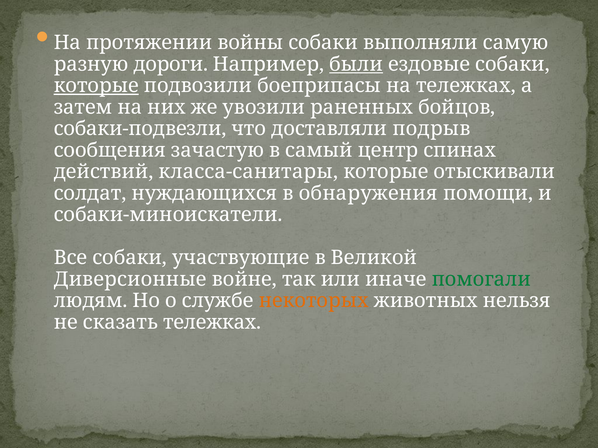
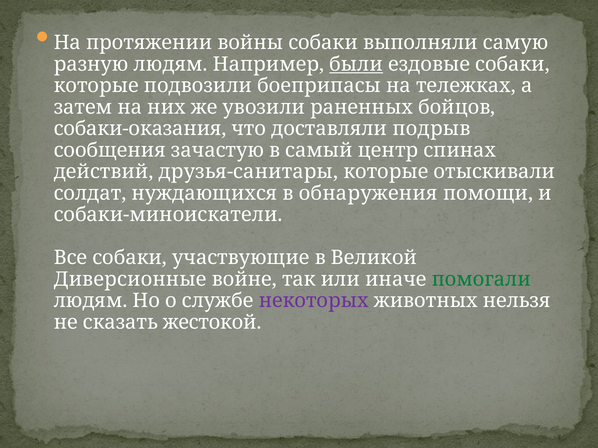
разную дороги: дороги -> людям
которые at (96, 86) underline: present -> none
собаки-подвезли: собаки-подвезли -> собаки-оказания
класса-санитары: класса-санитары -> друзья-санитары
некоторых colour: orange -> purple
сказать тележках: тележках -> жестокой
